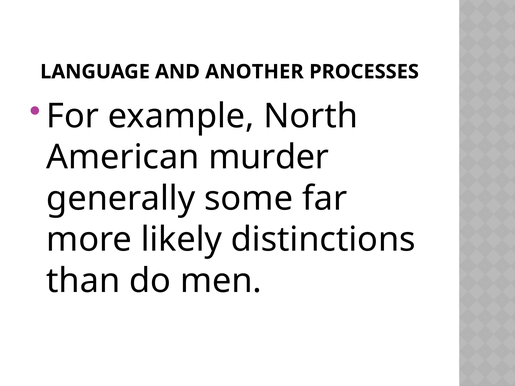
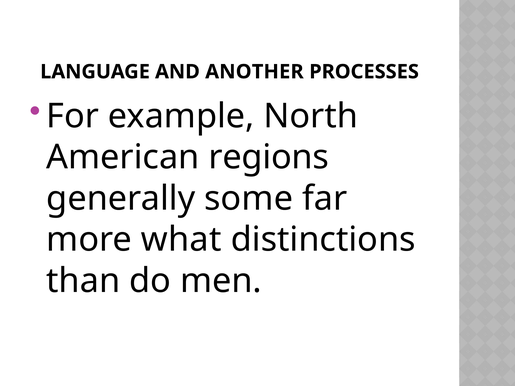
murder: murder -> regions
likely: likely -> what
